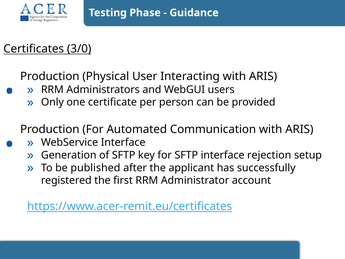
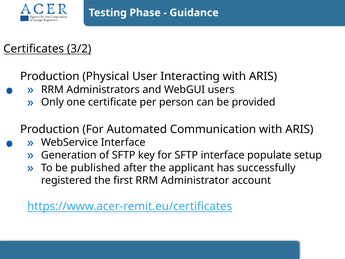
3/0: 3/0 -> 3/2
rejection: rejection -> populate
